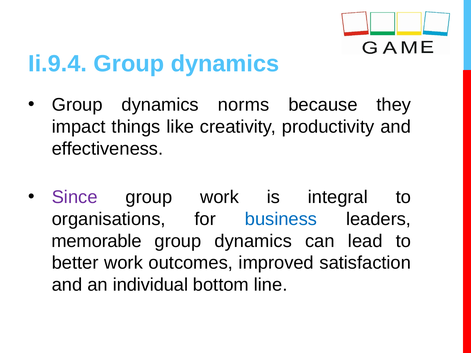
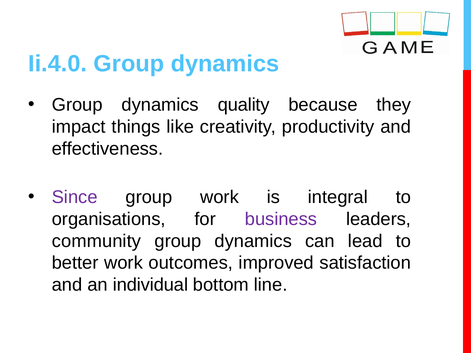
Ii.9.4: Ii.9.4 -> Ii.4.0
norms: norms -> quality
business colour: blue -> purple
memorable: memorable -> community
